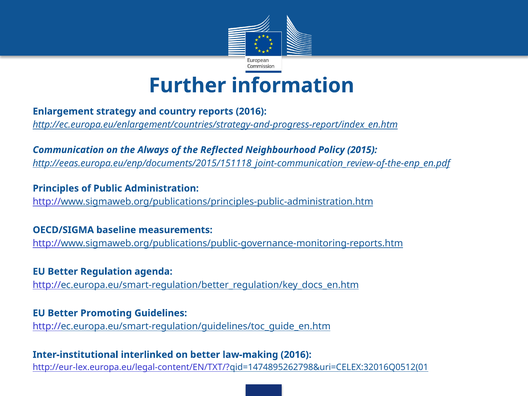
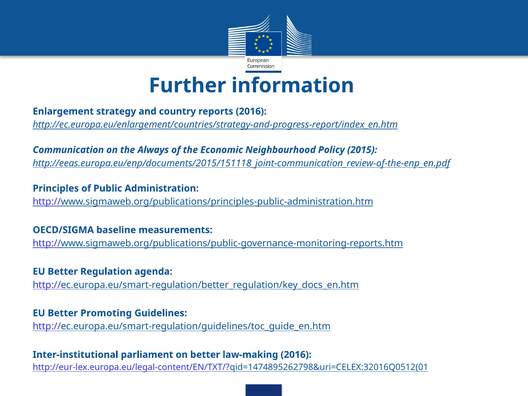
Reflected: Reflected -> Economic
interlinked: interlinked -> parliament
